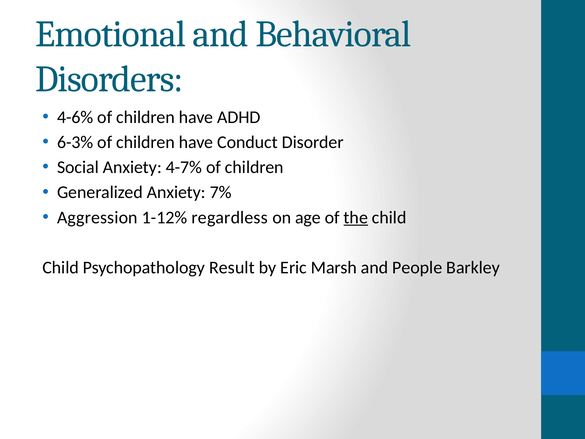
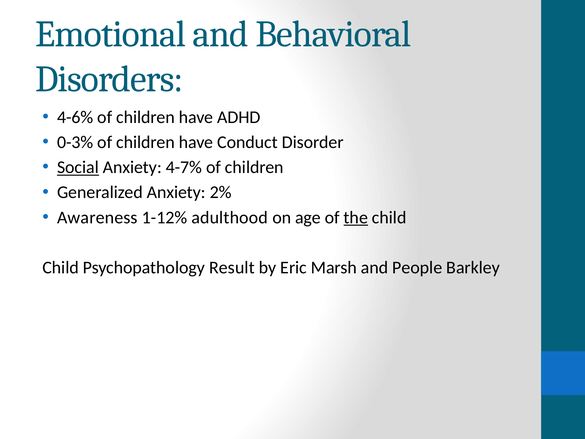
6-3%: 6-3% -> 0-3%
Social underline: none -> present
7%: 7% -> 2%
Aggression: Aggression -> Awareness
regardless: regardless -> adulthood
